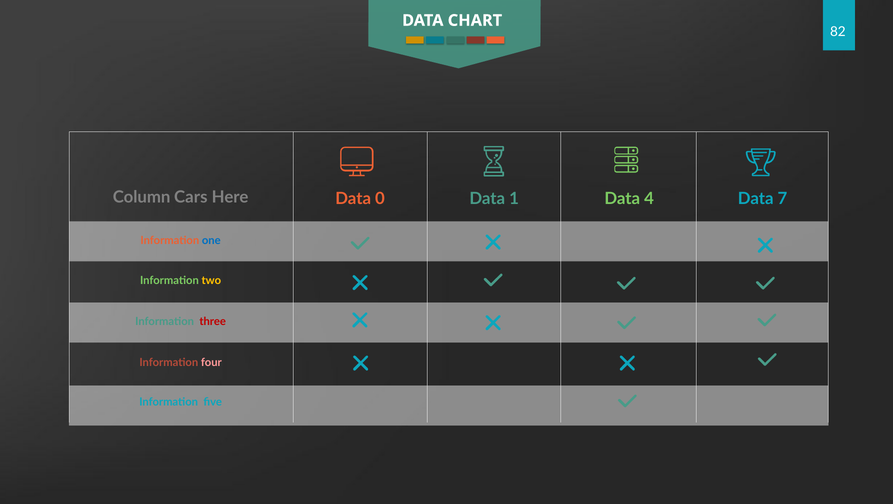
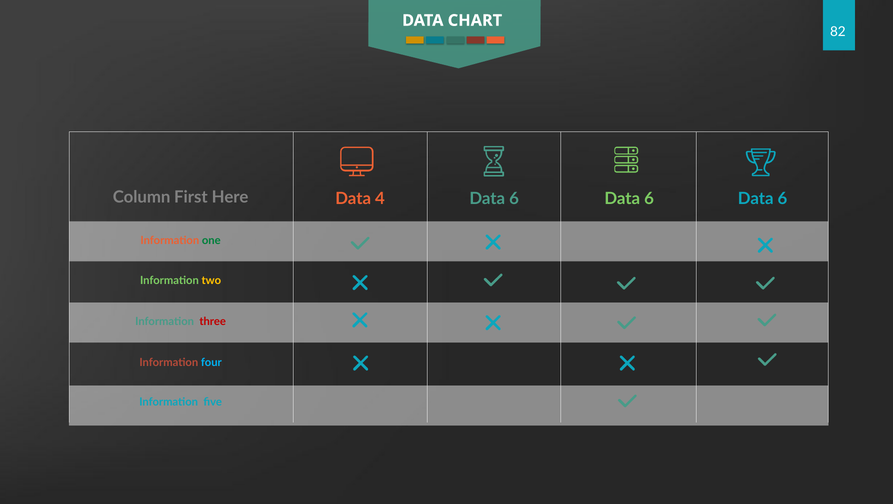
Cars: Cars -> First
Here Data 1: 1 -> 6
4 at (649, 199): 4 -> 6
7 at (782, 199): 7 -> 6
0: 0 -> 4
one colour: blue -> green
four colour: pink -> light blue
